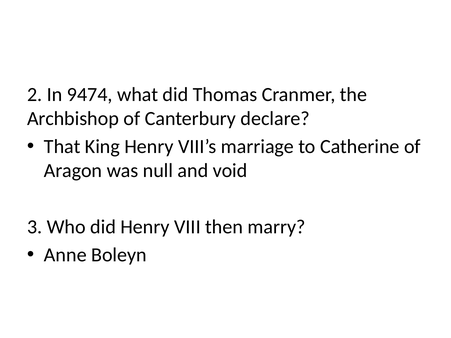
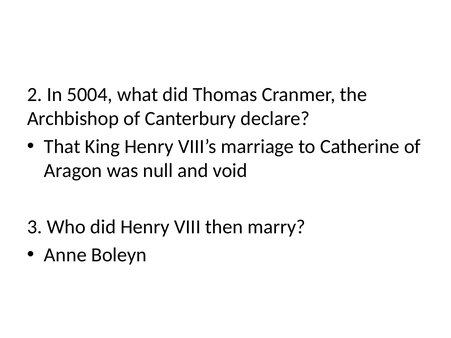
9474: 9474 -> 5004
